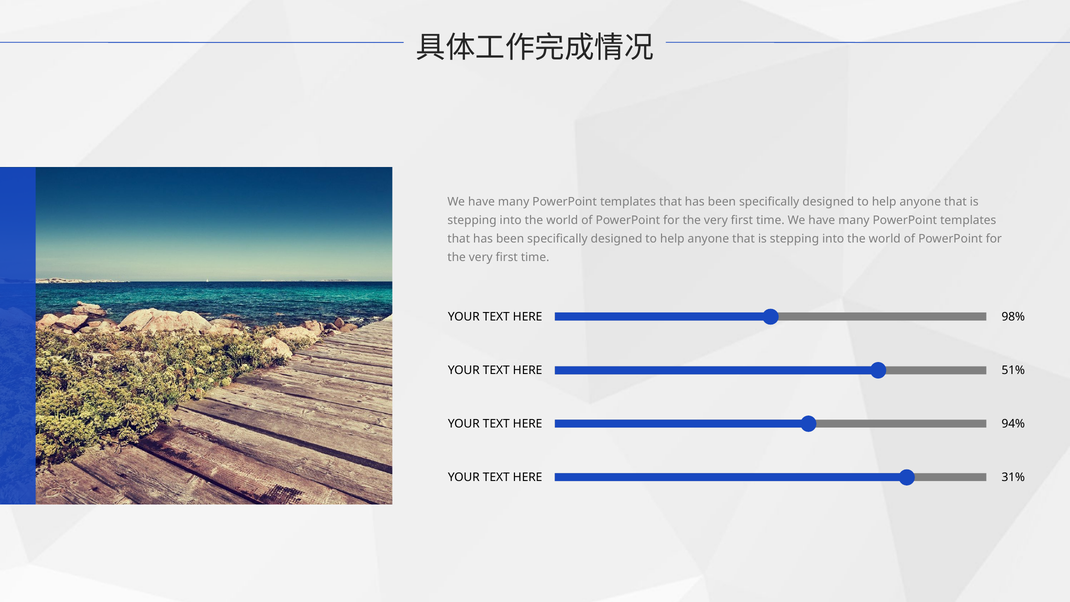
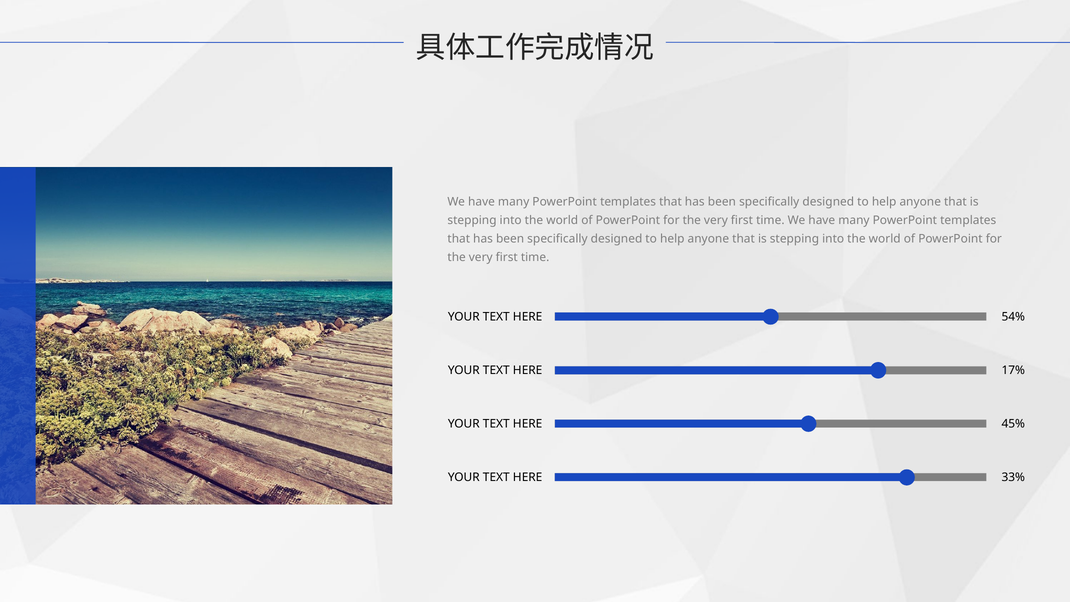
98%: 98% -> 54%
51%: 51% -> 17%
94%: 94% -> 45%
31%: 31% -> 33%
